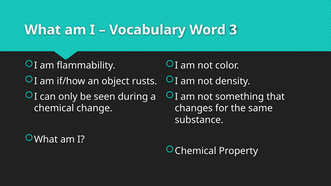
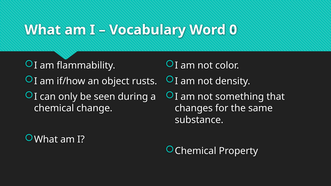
3: 3 -> 0
